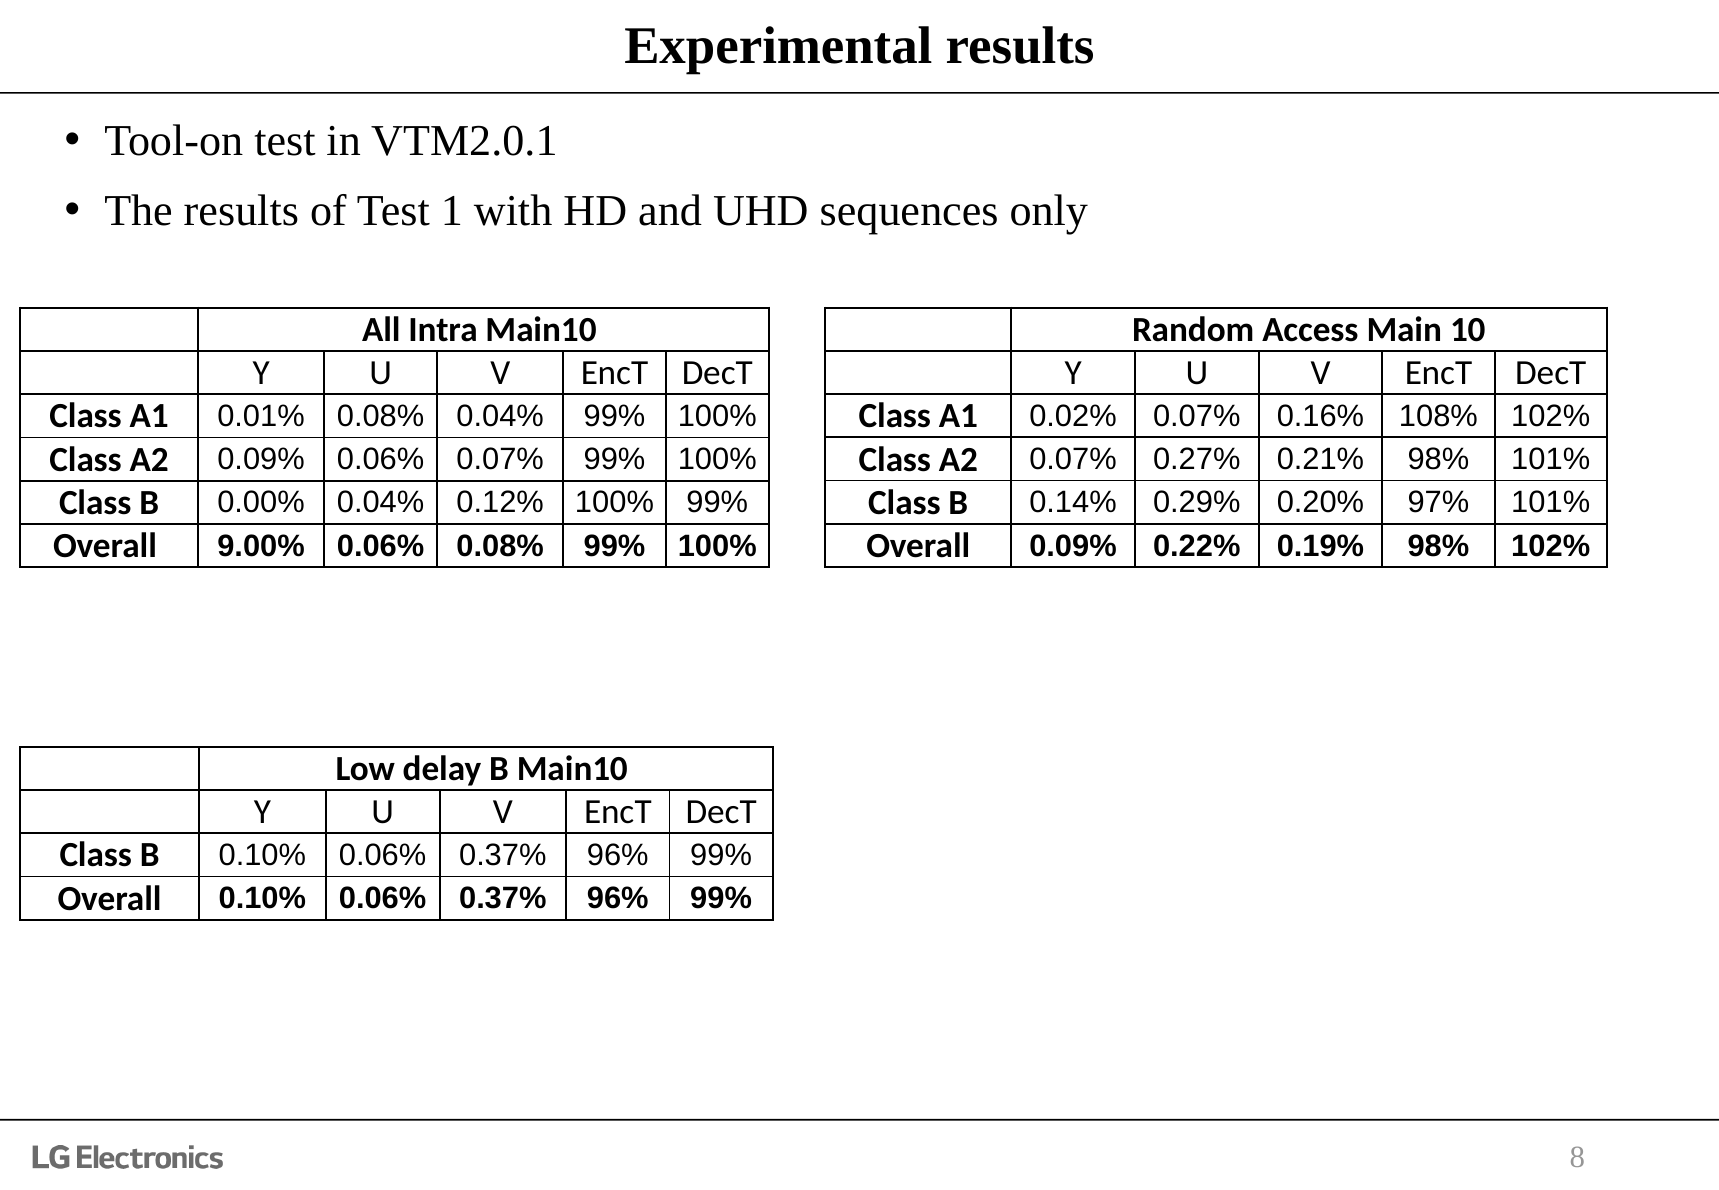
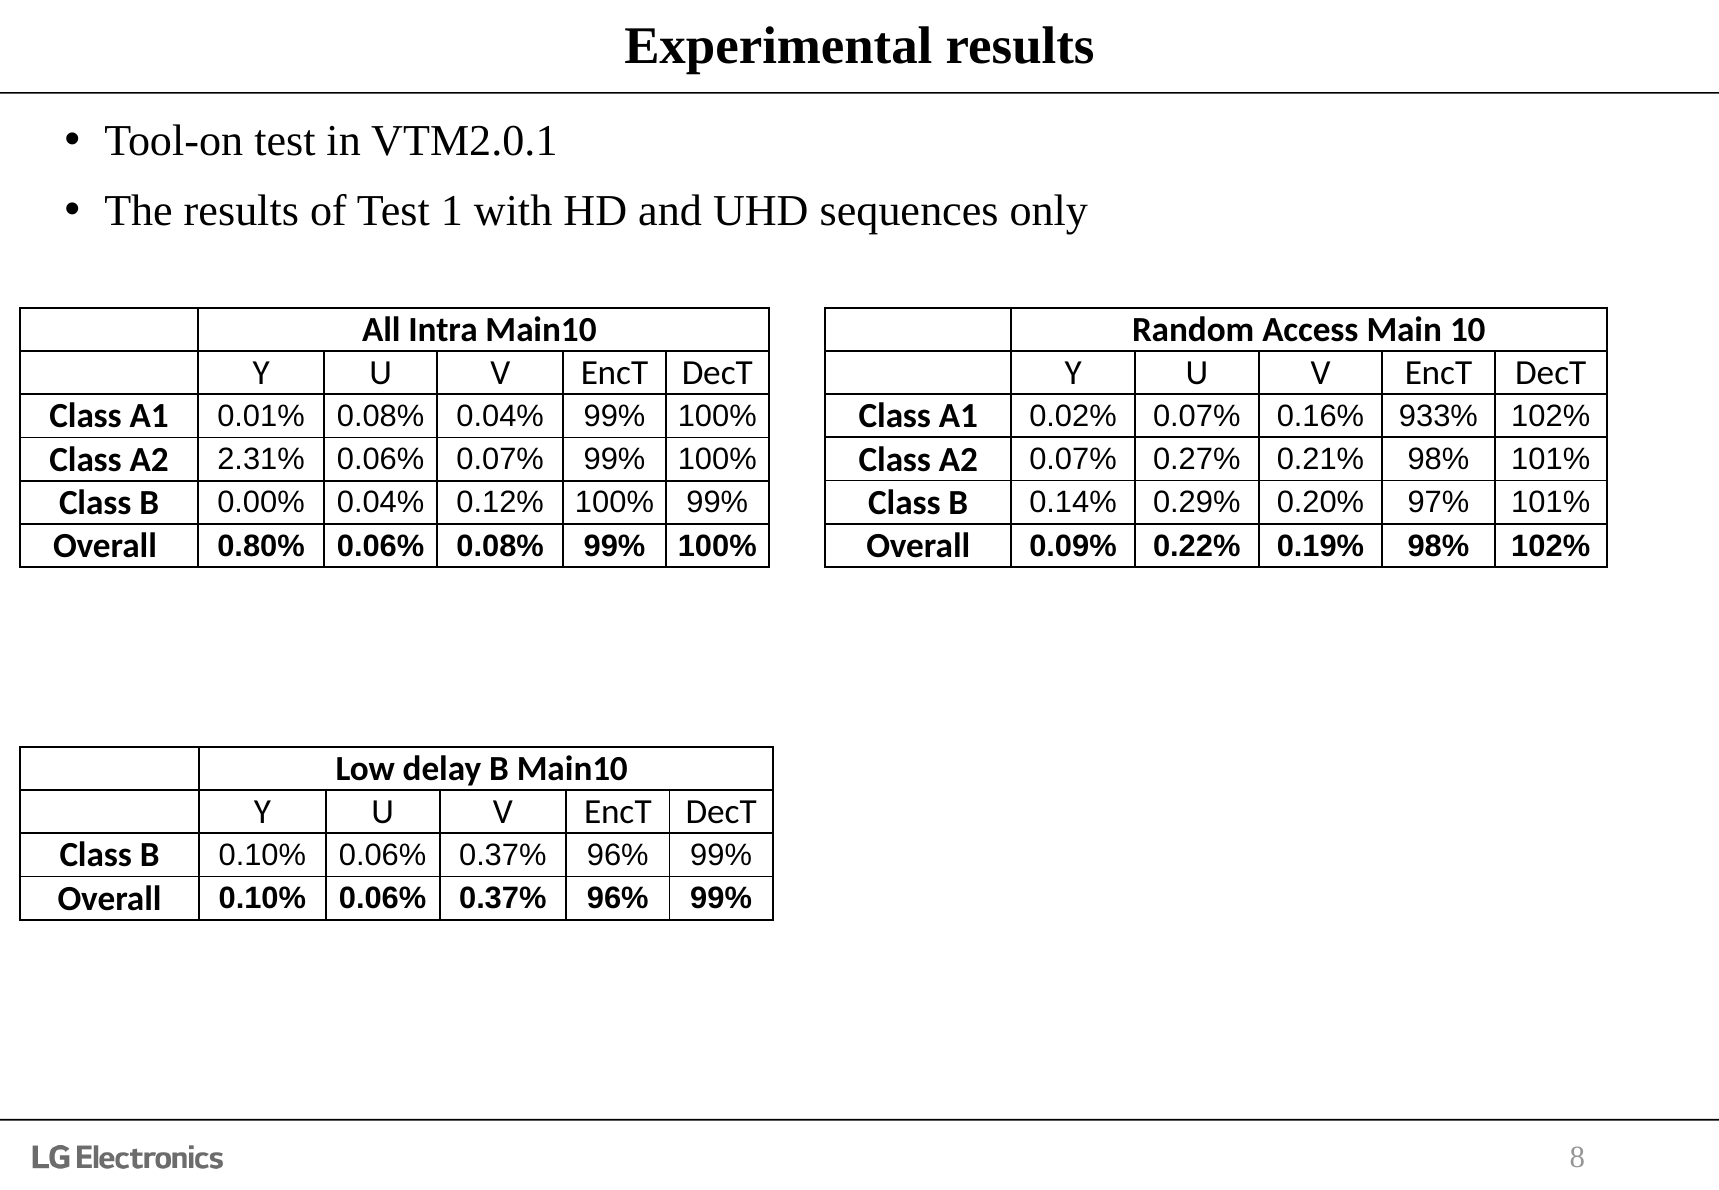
108%: 108% -> 933%
A2 0.09%: 0.09% -> 2.31%
9.00%: 9.00% -> 0.80%
